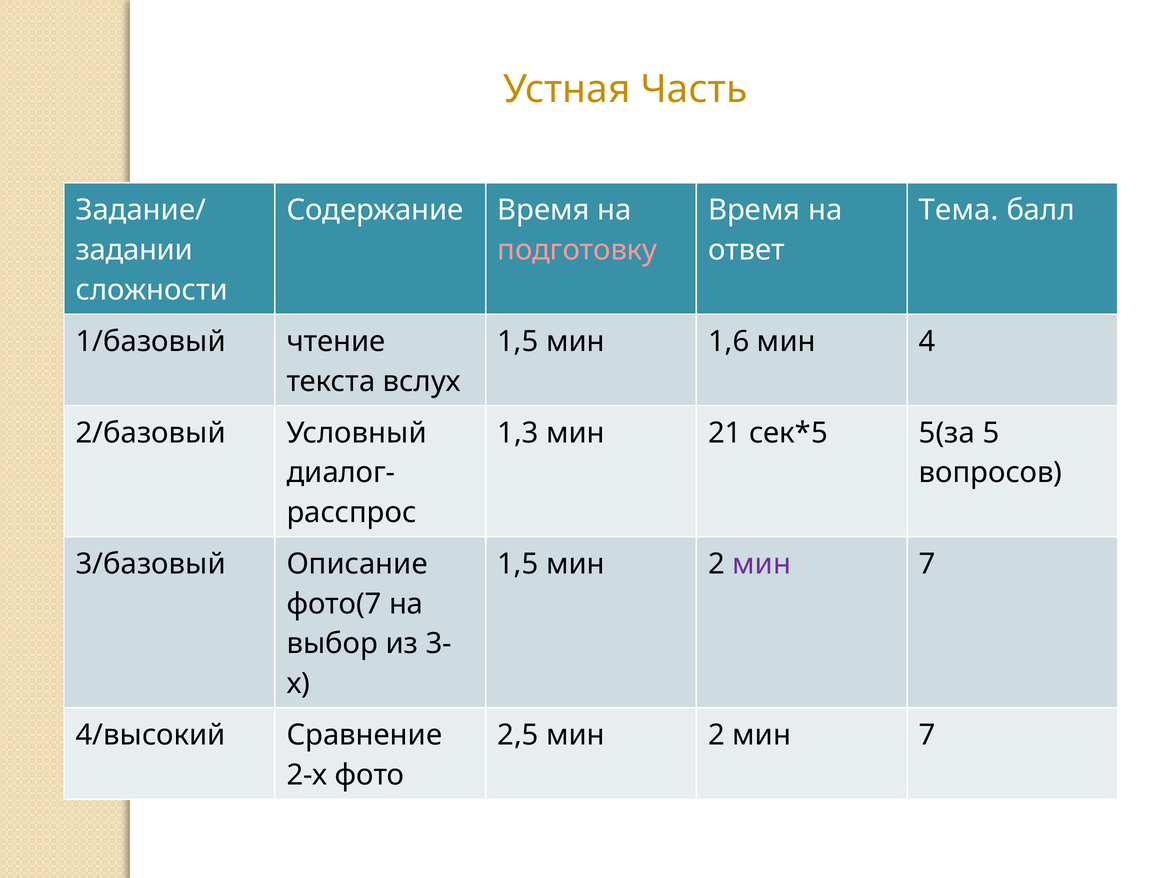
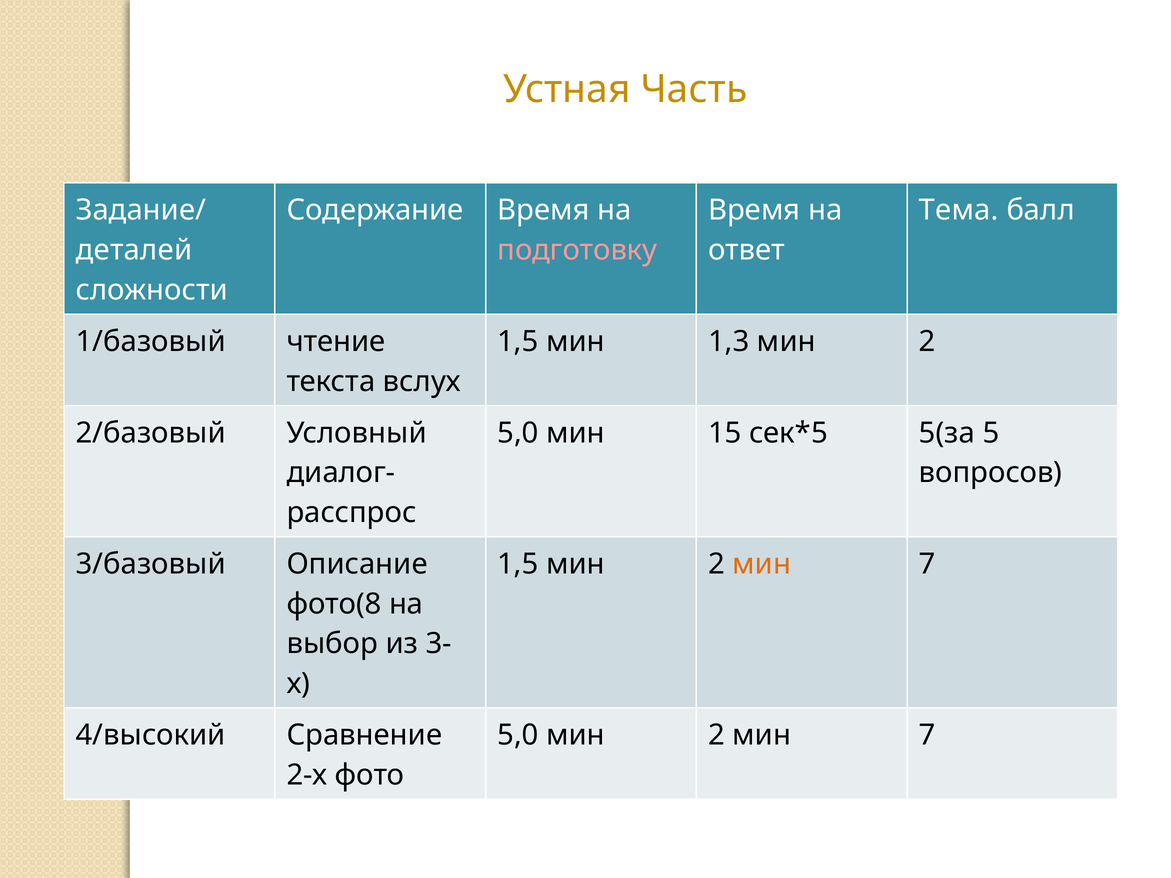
задании: задании -> деталей
1,6: 1,6 -> 1,3
4 at (927, 342): 4 -> 2
1,3 at (518, 433): 1,3 -> 5,0
21: 21 -> 15
мин at (762, 564) colour: purple -> orange
фото(7: фото(7 -> фото(8
2,5 at (518, 735): 2,5 -> 5,0
